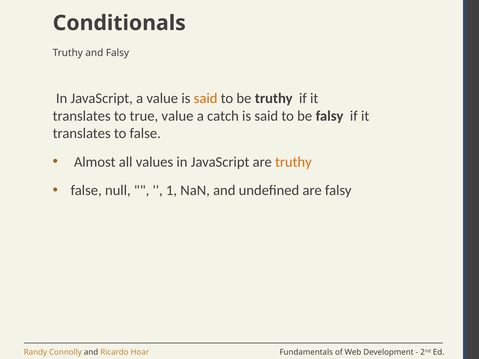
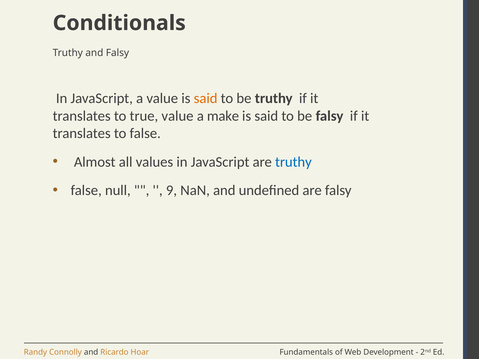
catch: catch -> make
truthy at (293, 162) colour: orange -> blue
1: 1 -> 9
